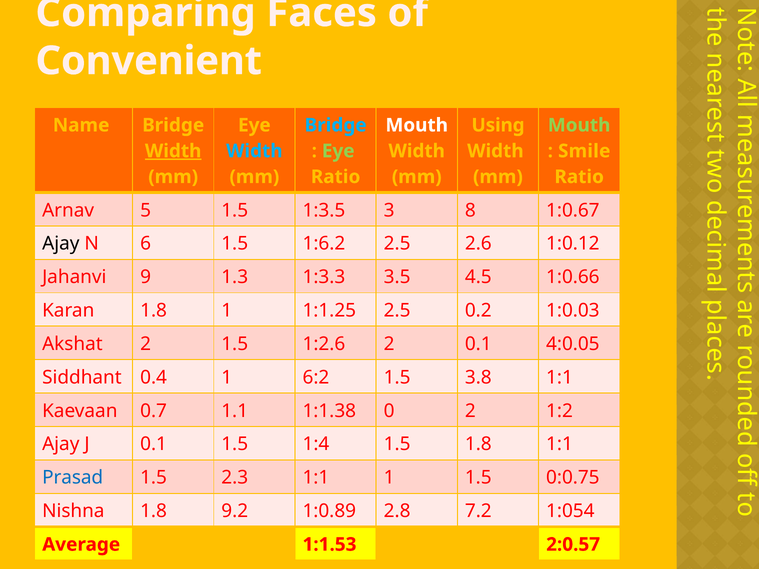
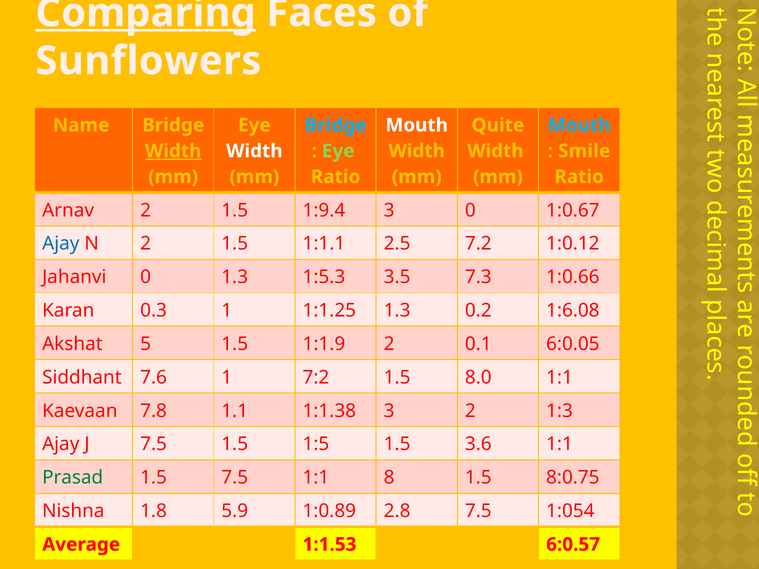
Comparing underline: none -> present
Convenient: Convenient -> Sunflowers
Using: Using -> Quite
Mouth at (579, 125) colour: light green -> light blue
Width at (254, 151) colour: light blue -> white
Arnav 5: 5 -> 2
1:3.5: 1:3.5 -> 1:9.4
3 8: 8 -> 0
Ajay at (61, 244) colour: black -> blue
N 6: 6 -> 2
1:6.2: 1:6.2 -> 1:1.1
2.6: 2.6 -> 7.2
Jahanvi 9: 9 -> 0
1:3.3: 1:3.3 -> 1:5.3
4.5: 4.5 -> 7.3
Karan 1.8: 1.8 -> 0.3
1:1.25 2.5: 2.5 -> 1.3
1:0.03: 1:0.03 -> 1:6.08
Akshat 2: 2 -> 5
1:2.6: 1:2.6 -> 1:1.9
4:0.05: 4:0.05 -> 6:0.05
0.4: 0.4 -> 7.6
6:2: 6:2 -> 7:2
3.8: 3.8 -> 8.0
0.7: 0.7 -> 7.8
1:1.38 0: 0 -> 3
1:2: 1:2 -> 1:3
J 0.1: 0.1 -> 7.5
1:4: 1:4 -> 1:5
1.5 1.8: 1.8 -> 3.6
Prasad colour: blue -> green
1.5 2.3: 2.3 -> 7.5
1:1 1: 1 -> 8
0:0.75: 0:0.75 -> 8:0.75
9.2: 9.2 -> 5.9
2.8 7.2: 7.2 -> 7.5
2:0.57: 2:0.57 -> 6:0.57
